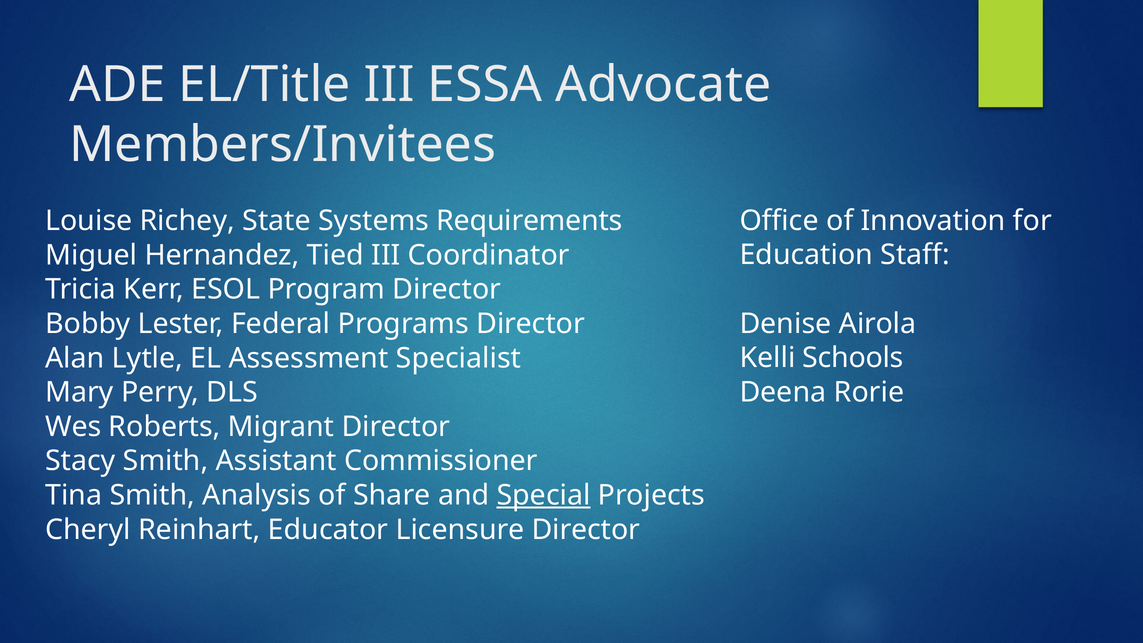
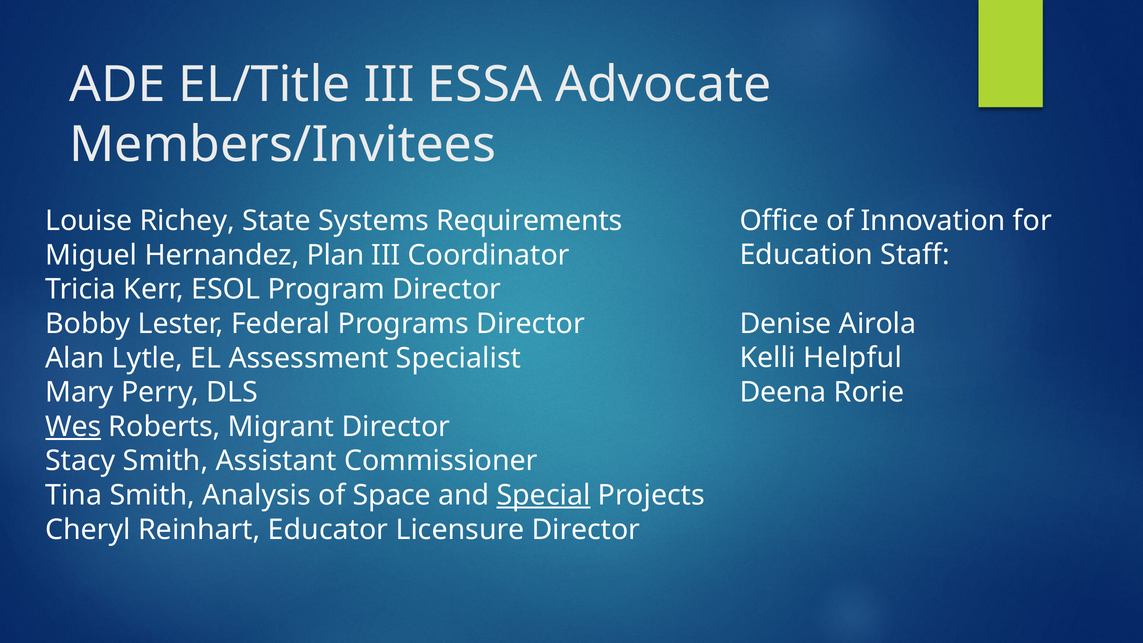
Tied: Tied -> Plan
Schools: Schools -> Helpful
Wes underline: none -> present
Share: Share -> Space
